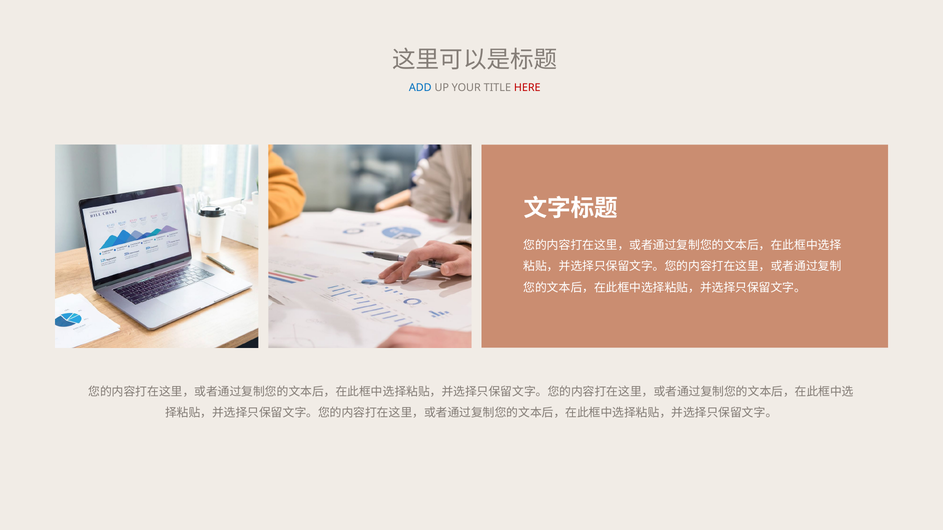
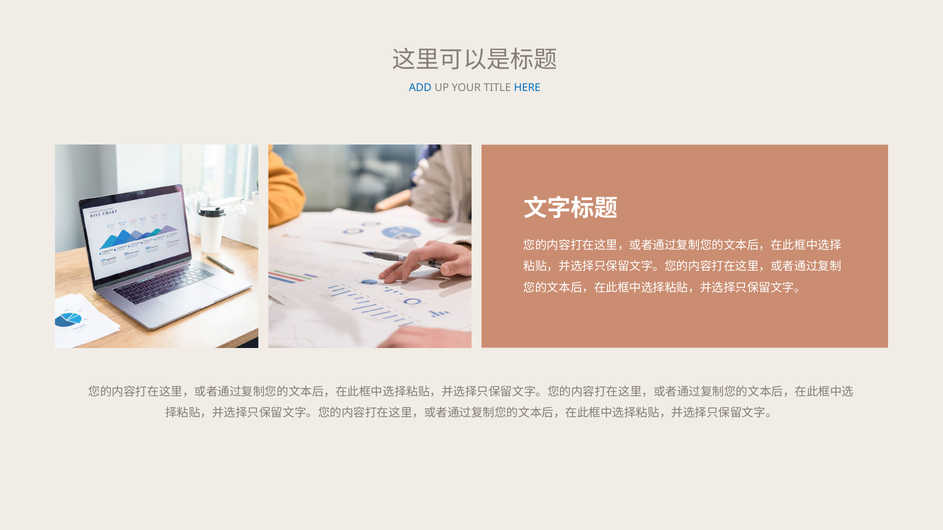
HERE colour: red -> blue
